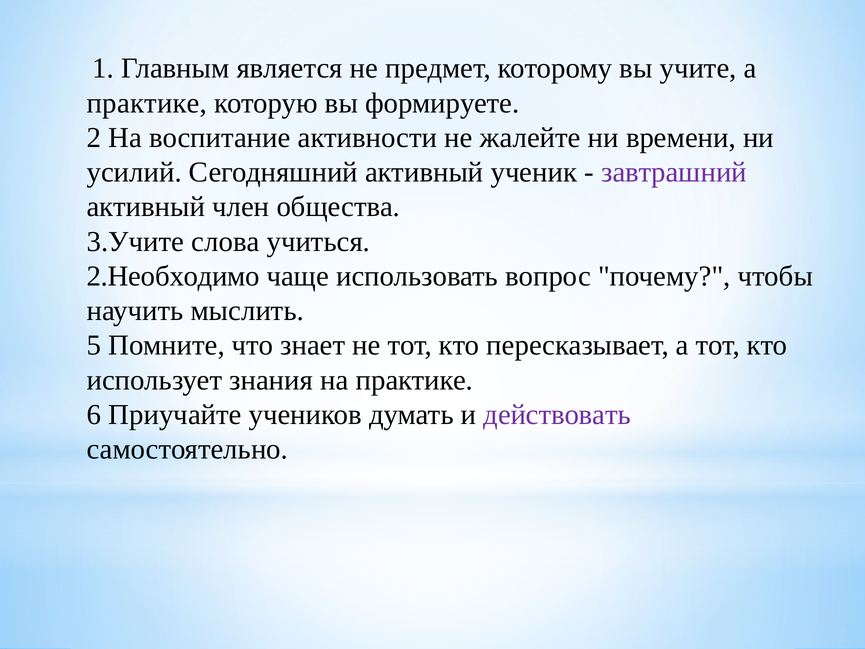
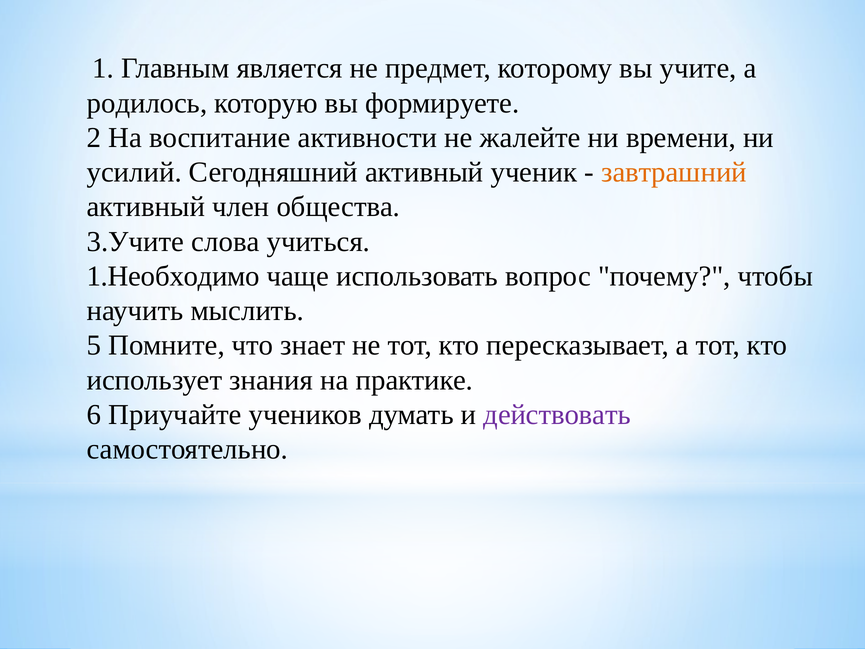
практике at (147, 103): практике -> родилось
завтрашний colour: purple -> orange
2.Необходимо: 2.Необходимо -> 1.Необходимо
